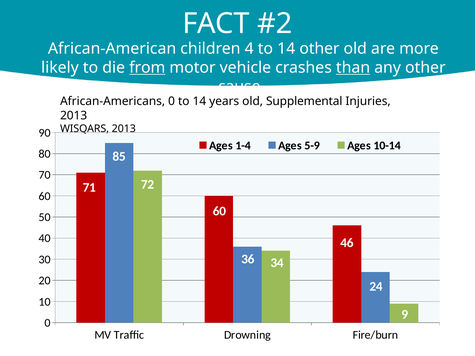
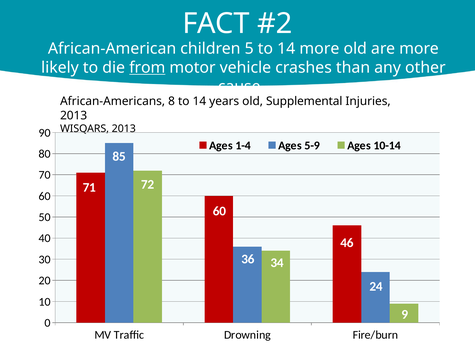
4: 4 -> 5
14 other: other -> more
than underline: present -> none
African-Americans 0: 0 -> 8
